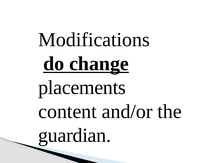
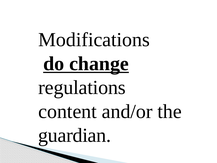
placements: placements -> regulations
